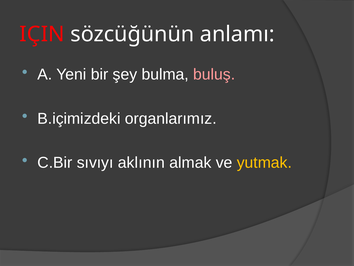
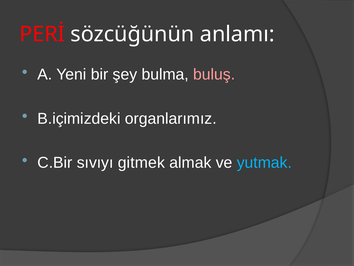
IÇIN: IÇIN -> PERİ
aklının: aklının -> gitmek
yutmak colour: yellow -> light blue
